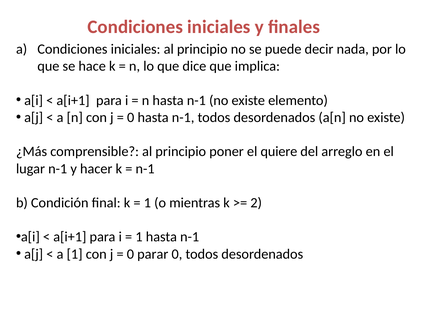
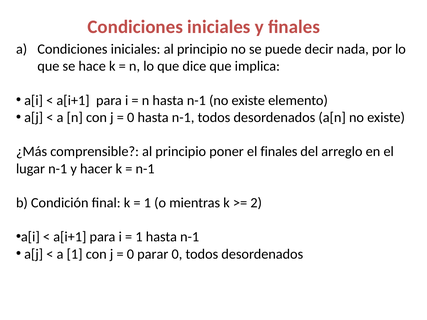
el quiere: quiere -> finales
